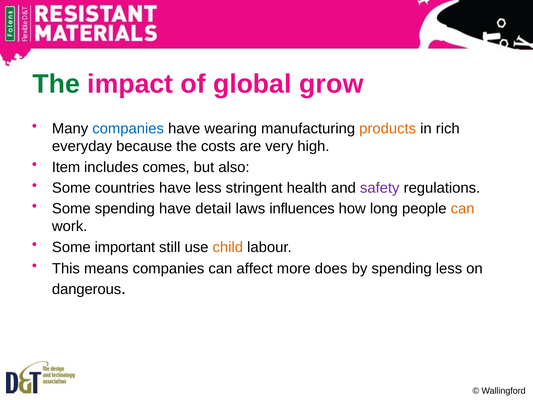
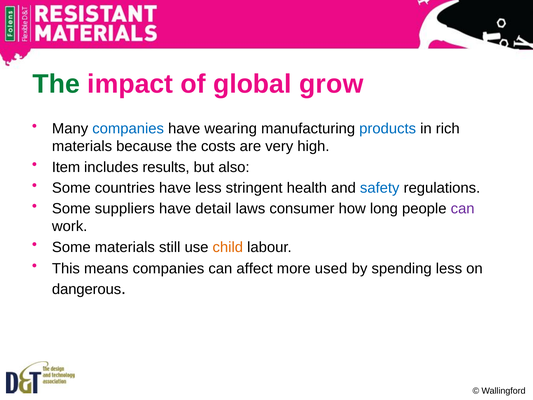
products colour: orange -> blue
everyday at (82, 146): everyday -> materials
comes: comes -> results
safety colour: purple -> blue
Some spending: spending -> suppliers
influences: influences -> consumer
can at (463, 208) colour: orange -> purple
Some important: important -> materials
does: does -> used
